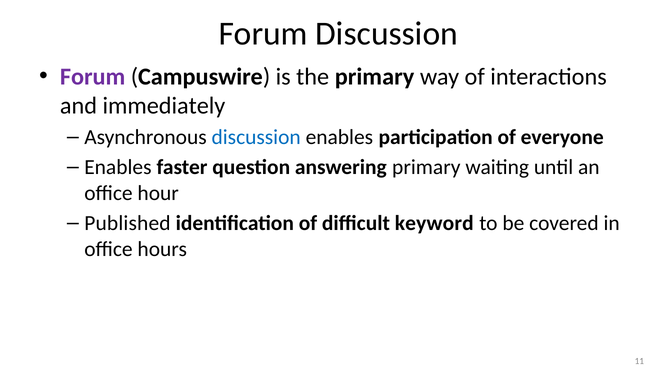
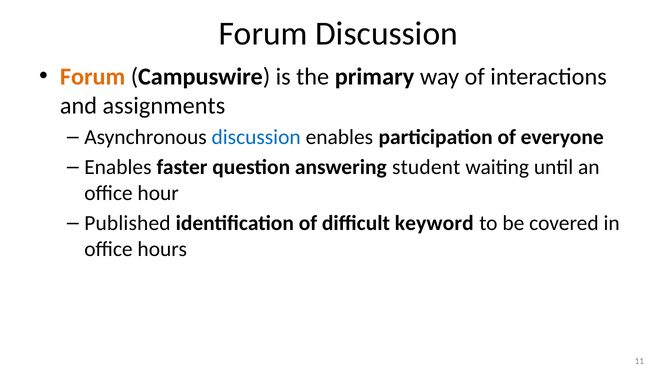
Forum at (93, 76) colour: purple -> orange
immediately: immediately -> assignments
answering primary: primary -> student
